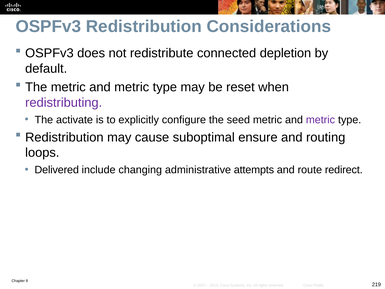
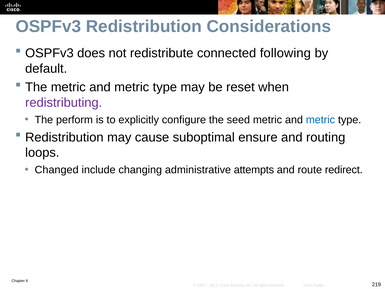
depletion: depletion -> following
activate: activate -> perform
metric at (320, 120) colour: purple -> blue
Delivered: Delivered -> Changed
